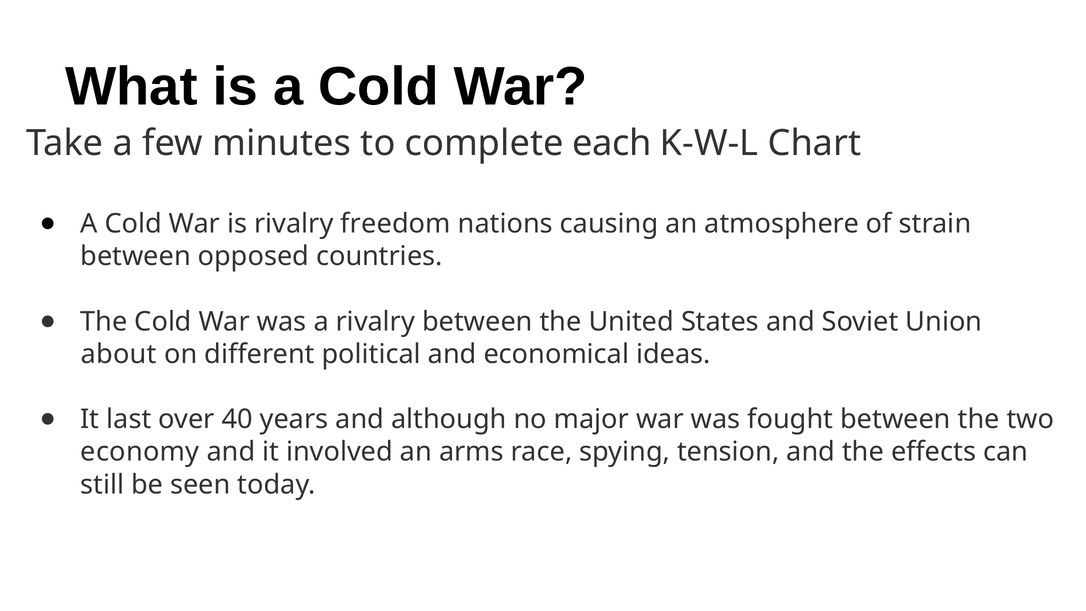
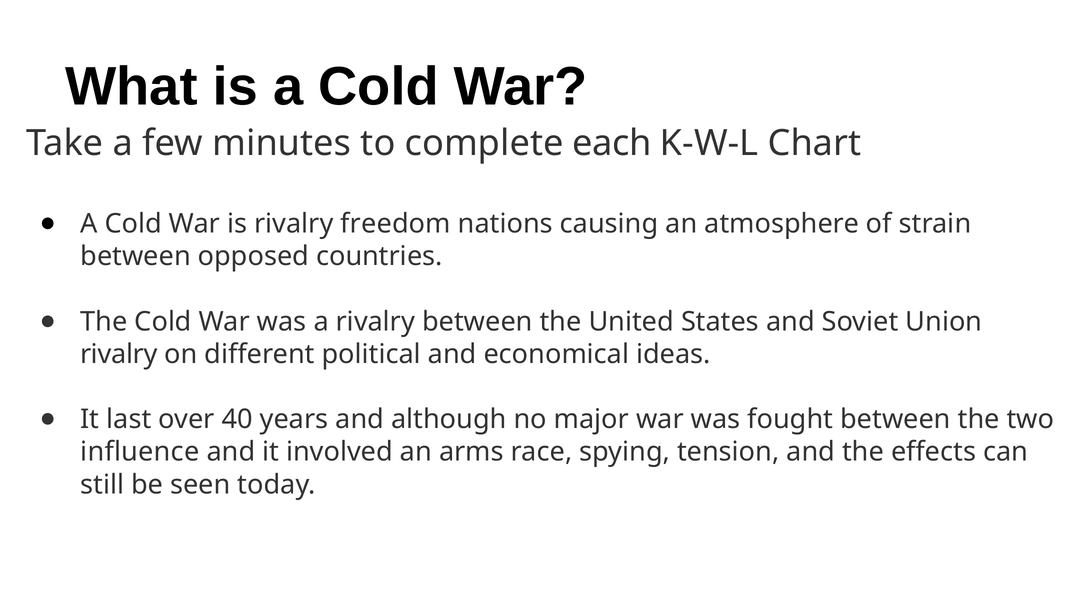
about at (119, 354): about -> rivalry
economy: economy -> influence
